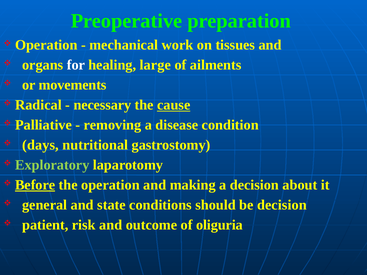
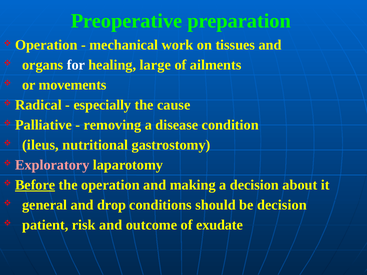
necessary: necessary -> especially
cause underline: present -> none
days: days -> ileus
Exploratory colour: light green -> pink
state: state -> drop
oliguria: oliguria -> exudate
